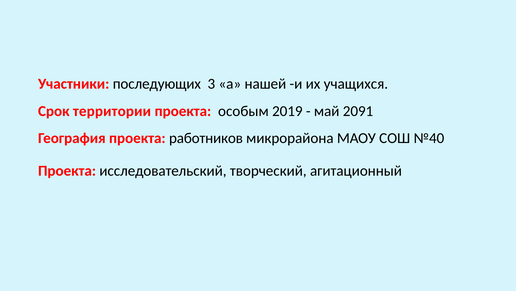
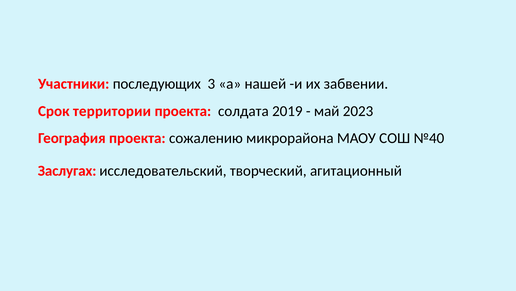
учащихся: учащихся -> забвении
особым: особым -> солдата
2091: 2091 -> 2023
работников: работников -> сожалению
Проекта at (67, 170): Проекта -> Заслугах
